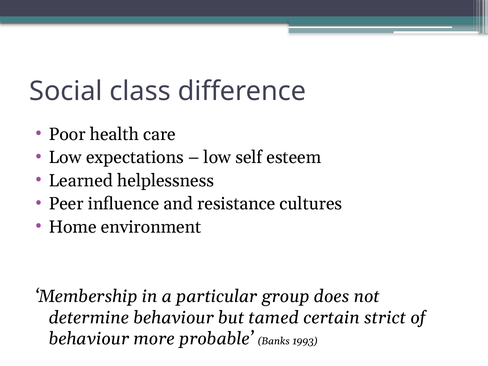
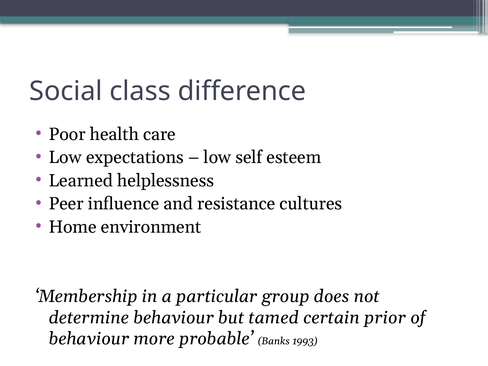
strict: strict -> prior
